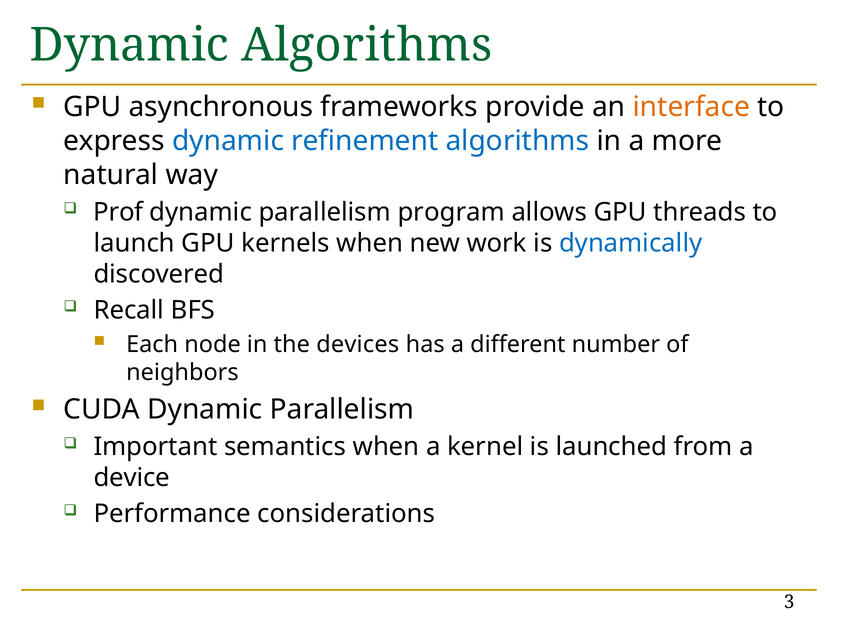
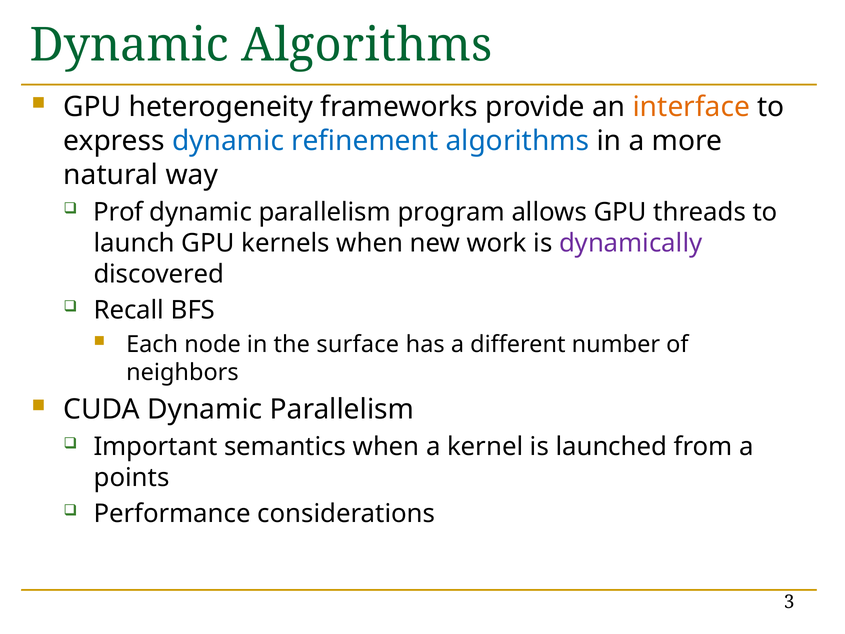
asynchronous: asynchronous -> heterogeneity
dynamically colour: blue -> purple
devices: devices -> surface
device: device -> points
